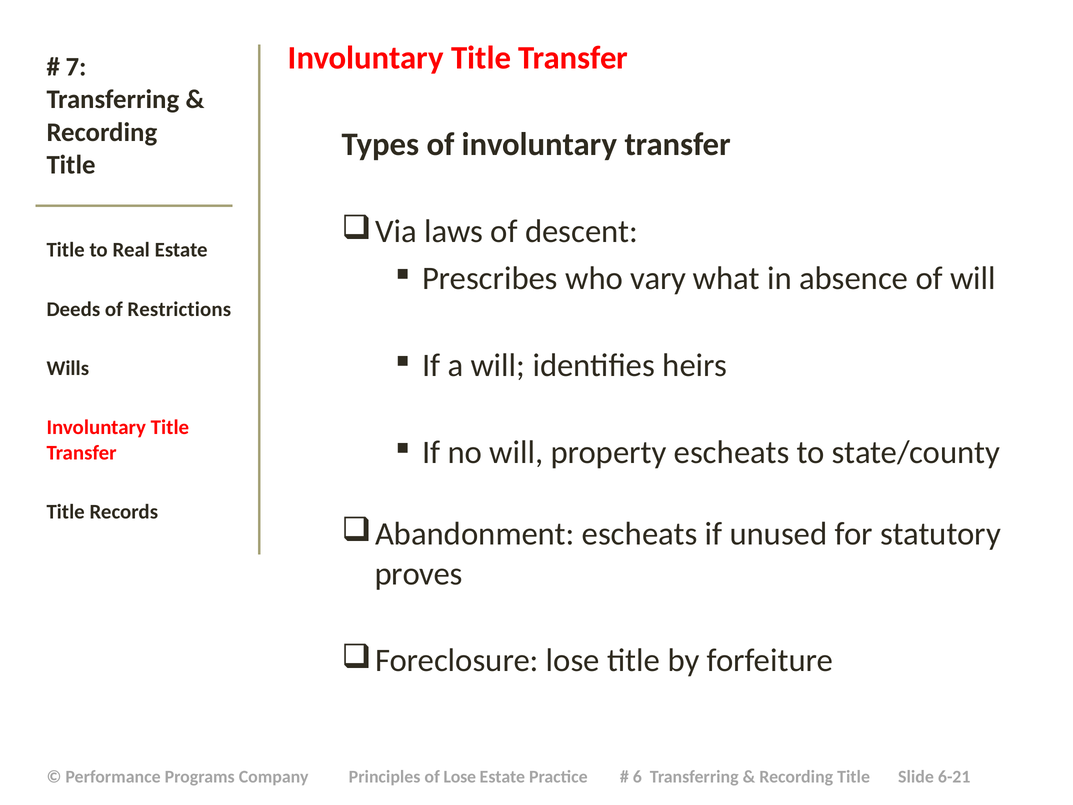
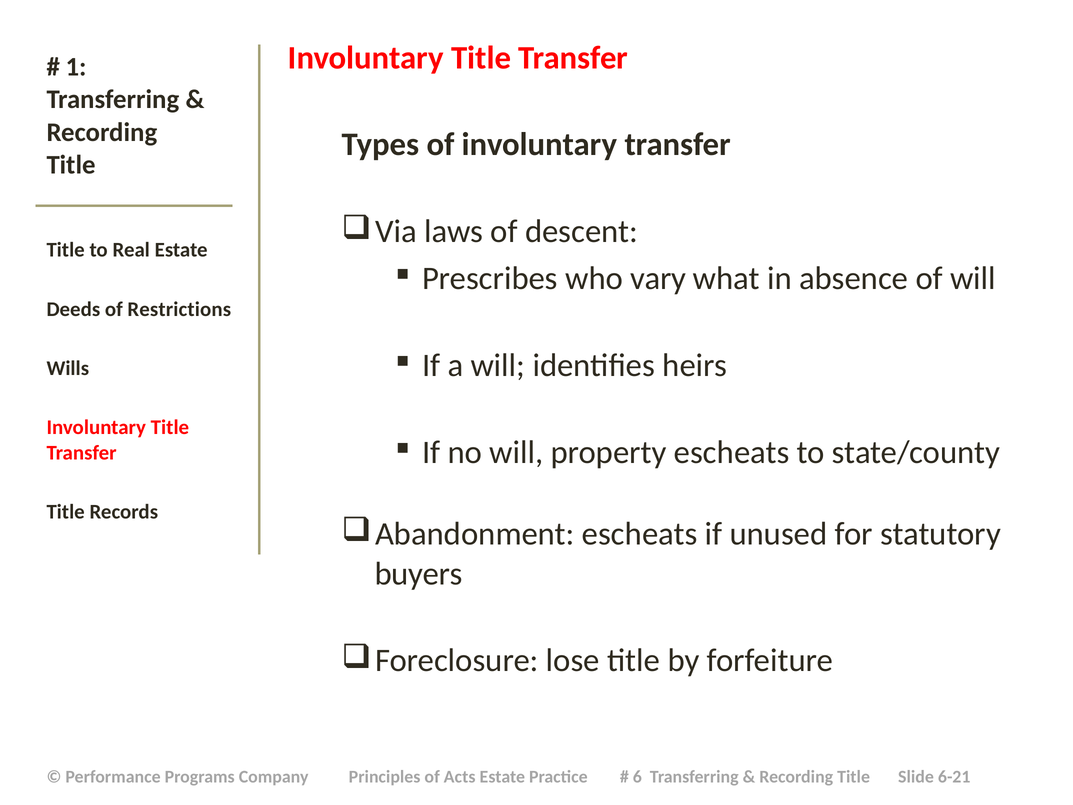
7: 7 -> 1
proves: proves -> buyers
of Lose: Lose -> Acts
